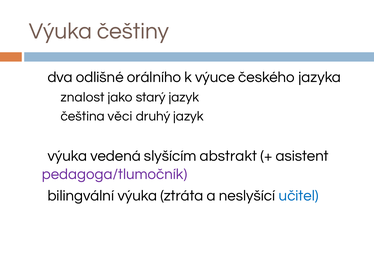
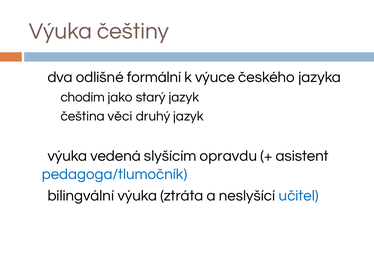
orálního: orálního -> formální
znalost: znalost -> chodím
abstrakt: abstrakt -> opravdu
pedagoga/tlumočník colour: purple -> blue
